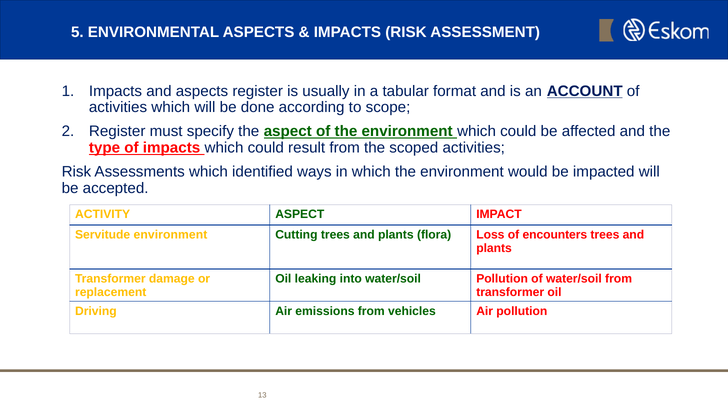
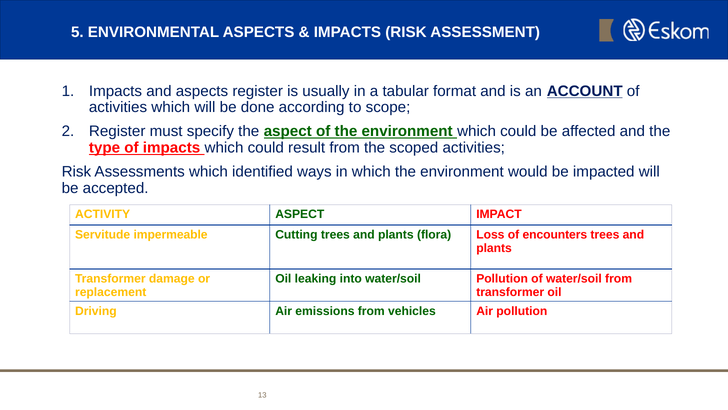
Servitude environment: environment -> impermeable
